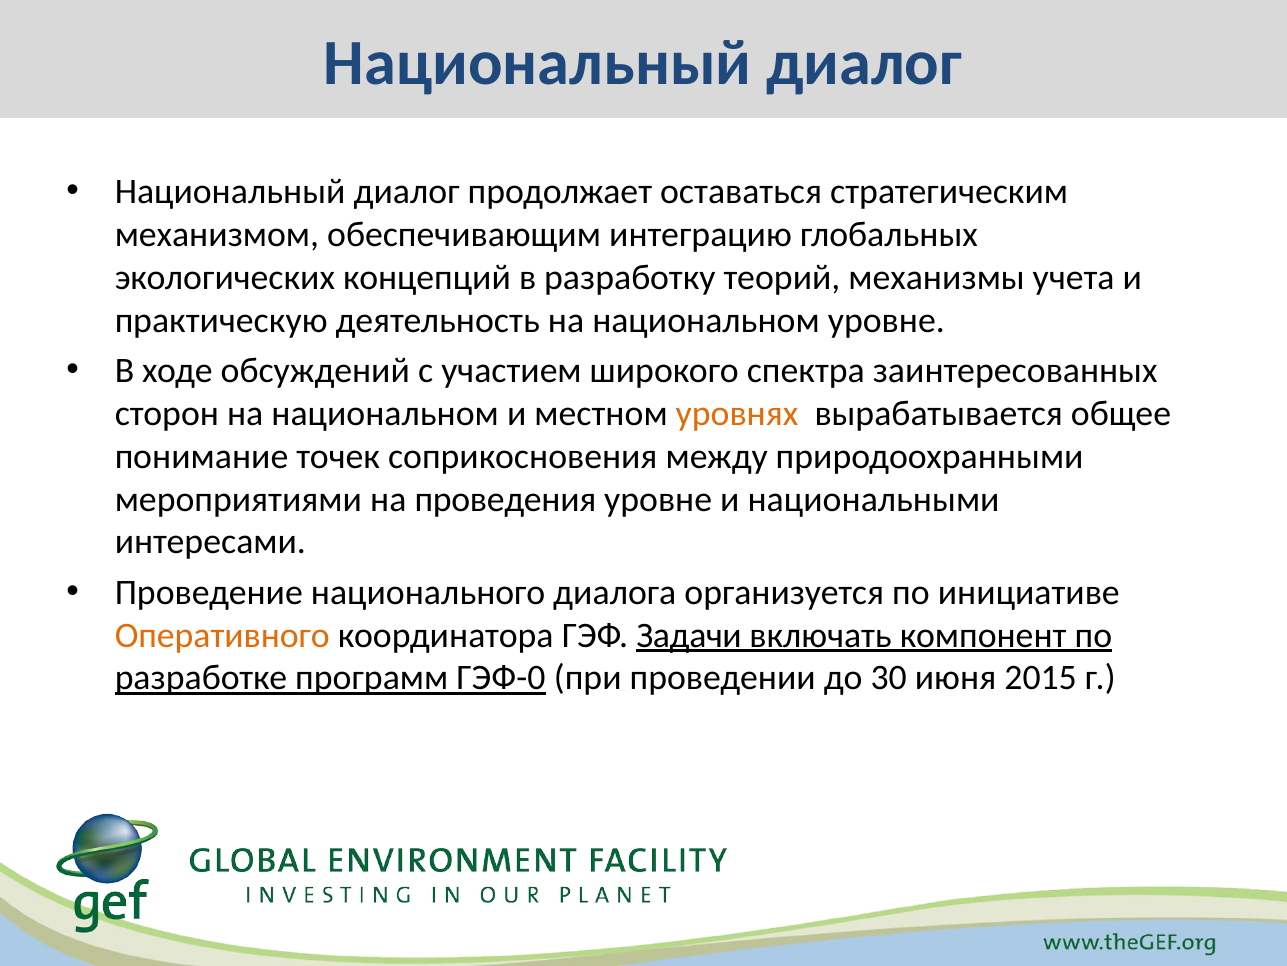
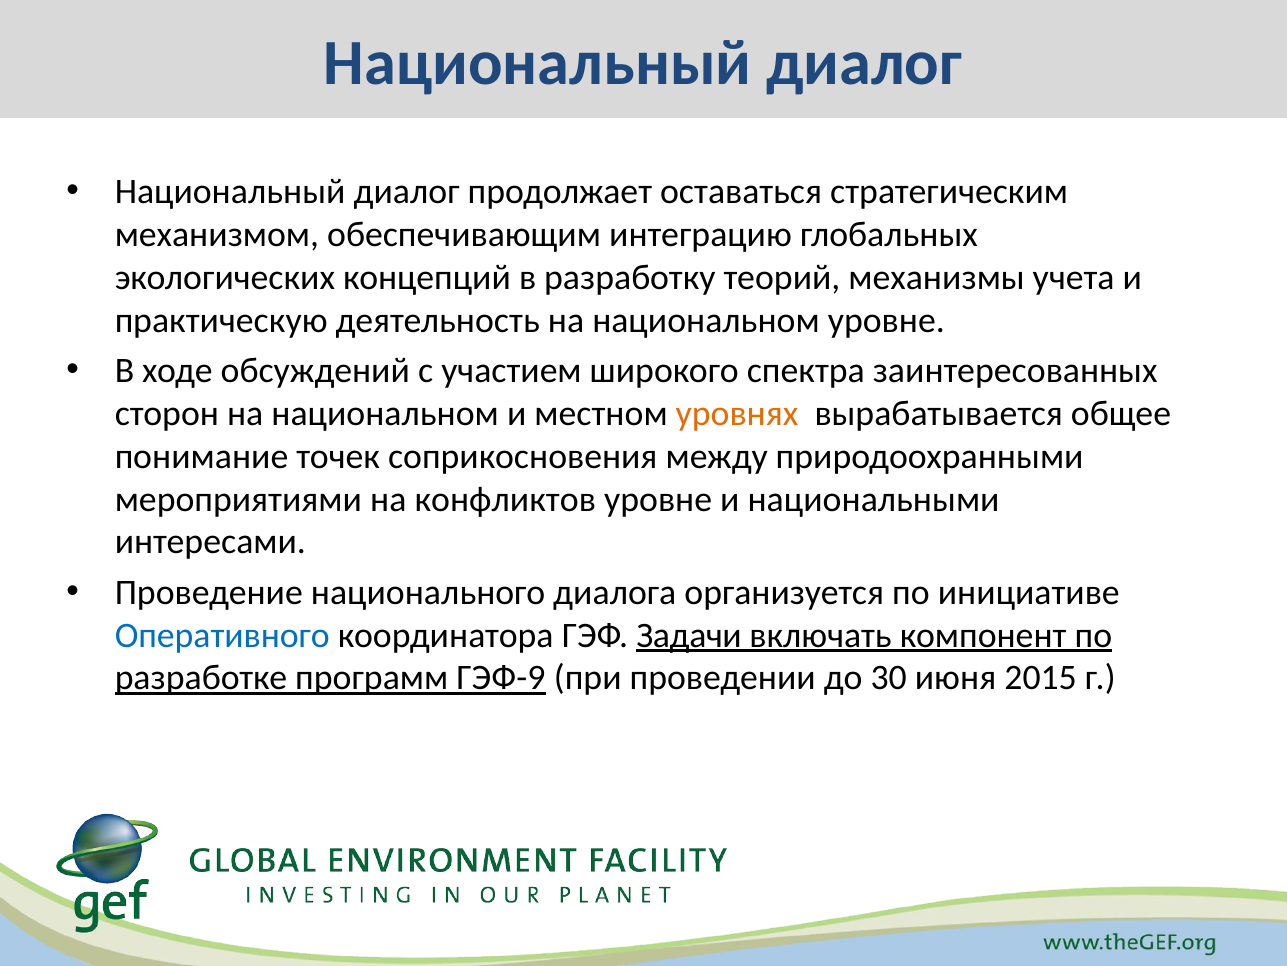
проведения: проведения -> конфликтов
Оперативного colour: orange -> blue
ГЭФ-0: ГЭФ-0 -> ГЭФ-9
